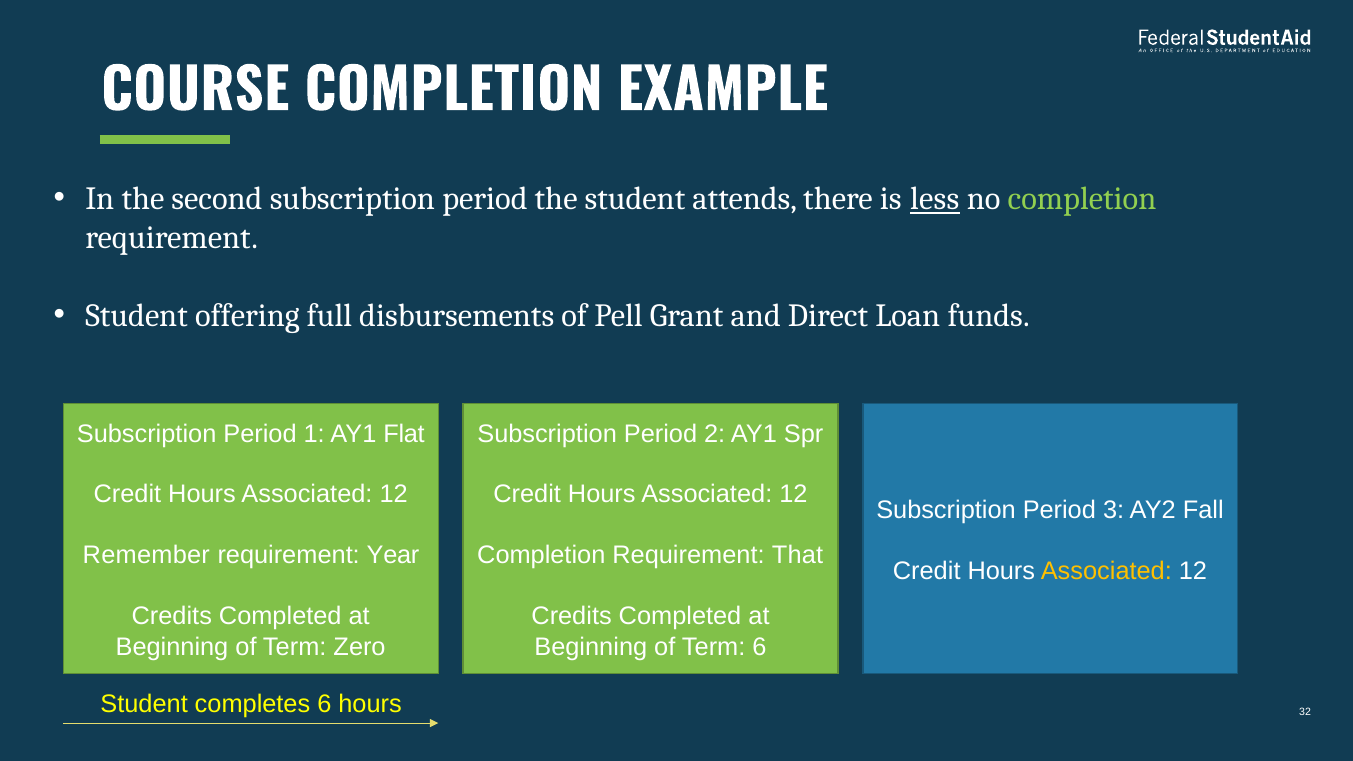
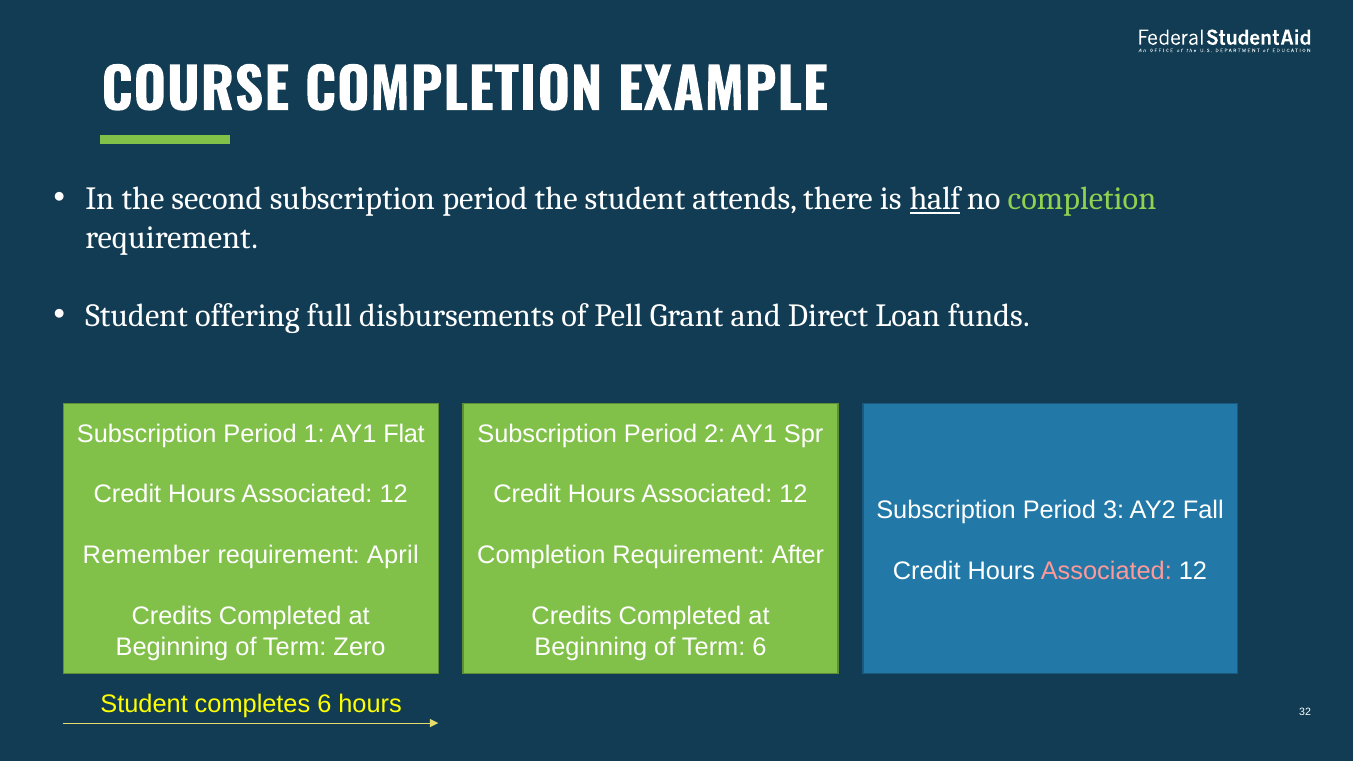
less: less -> half
Year: Year -> April
That: That -> After
Associated at (1106, 571) colour: yellow -> pink
